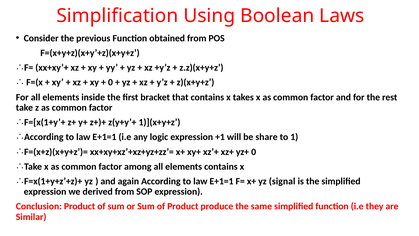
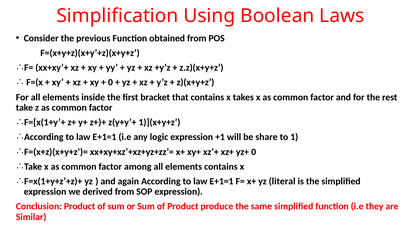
signal: signal -> literal
